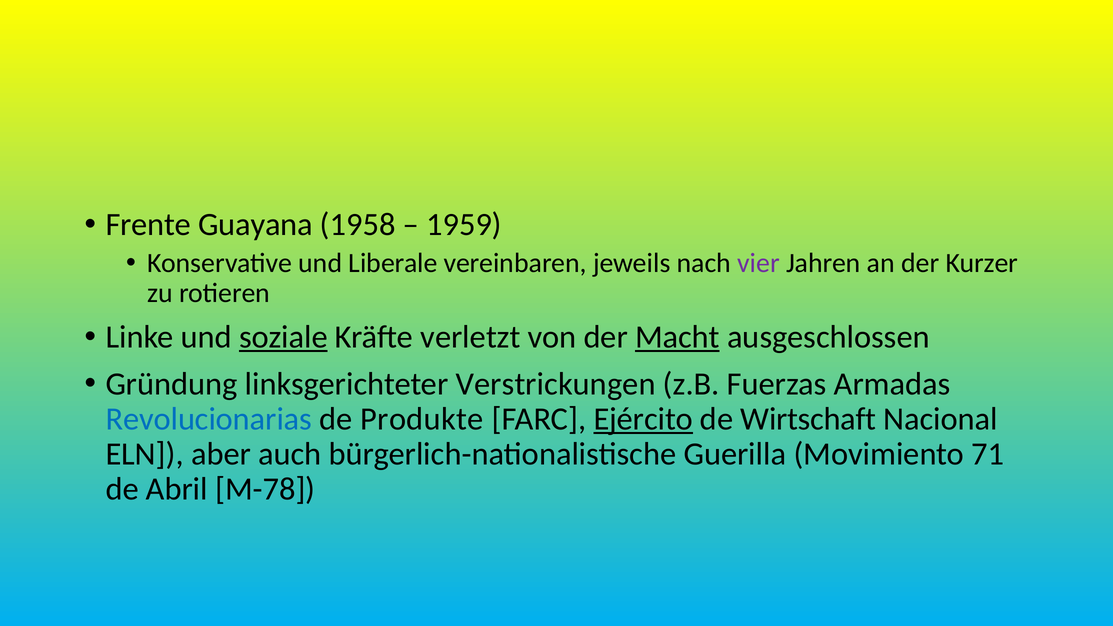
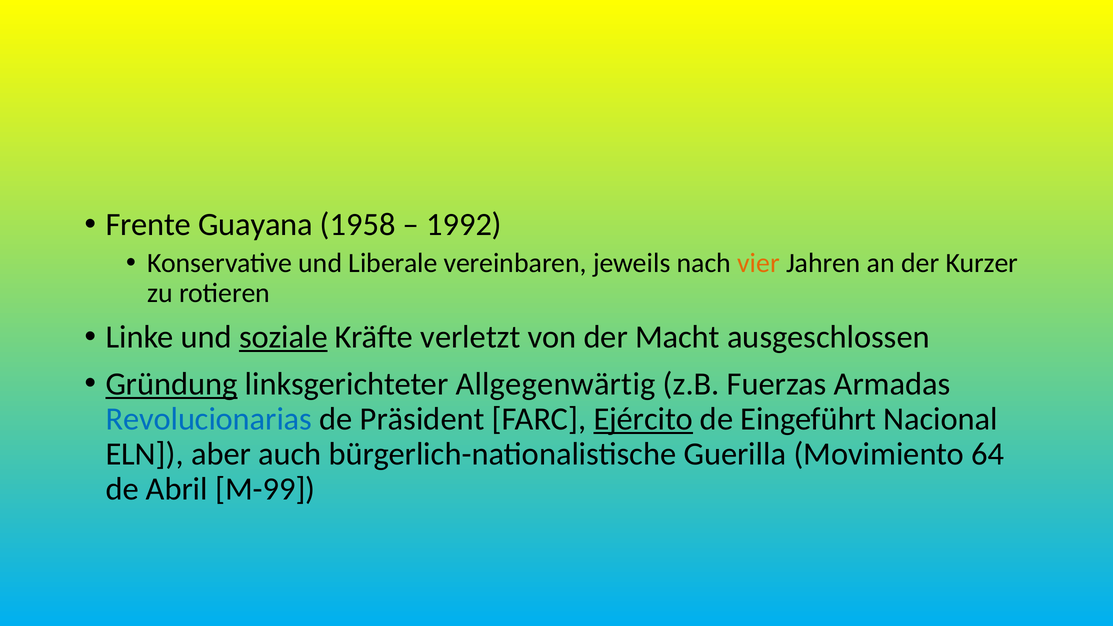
1959: 1959 -> 1992
vier colour: purple -> orange
Macht underline: present -> none
Gründung underline: none -> present
Verstrickungen: Verstrickungen -> Allgegenwärtig
Produkte: Produkte -> Präsident
Wirtschaft: Wirtschaft -> Eingeführt
71: 71 -> 64
M-78: M-78 -> M-99
